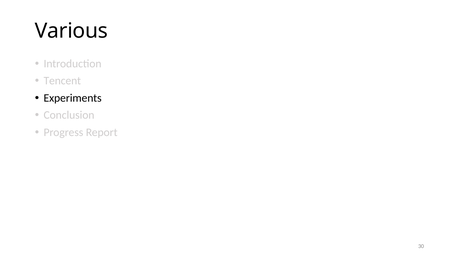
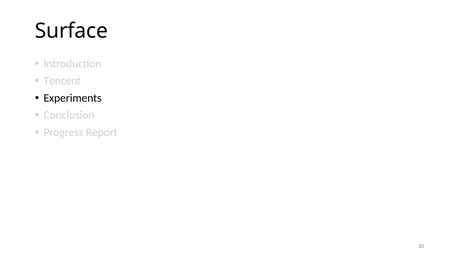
Various: Various -> Surface
